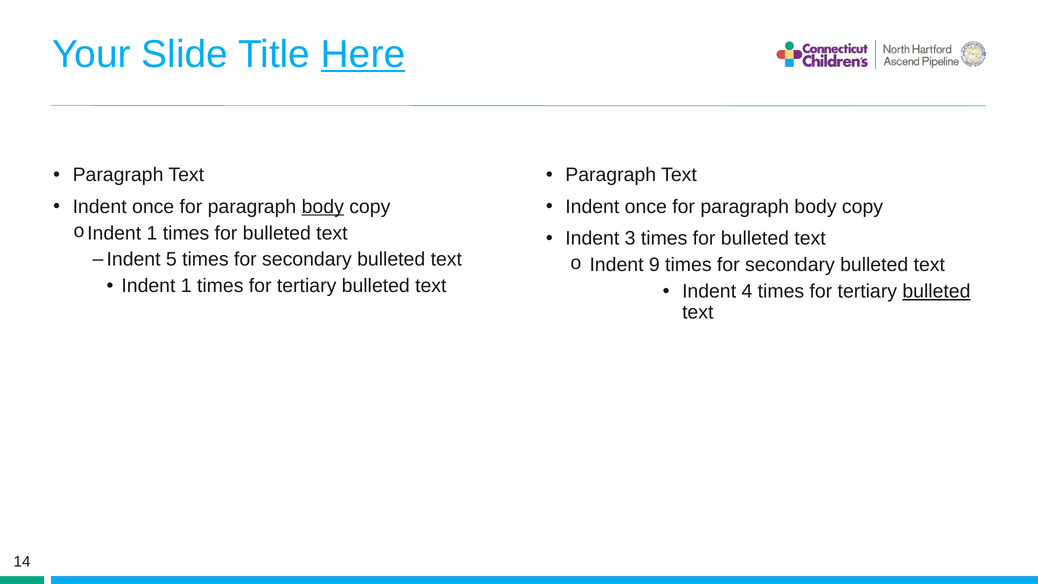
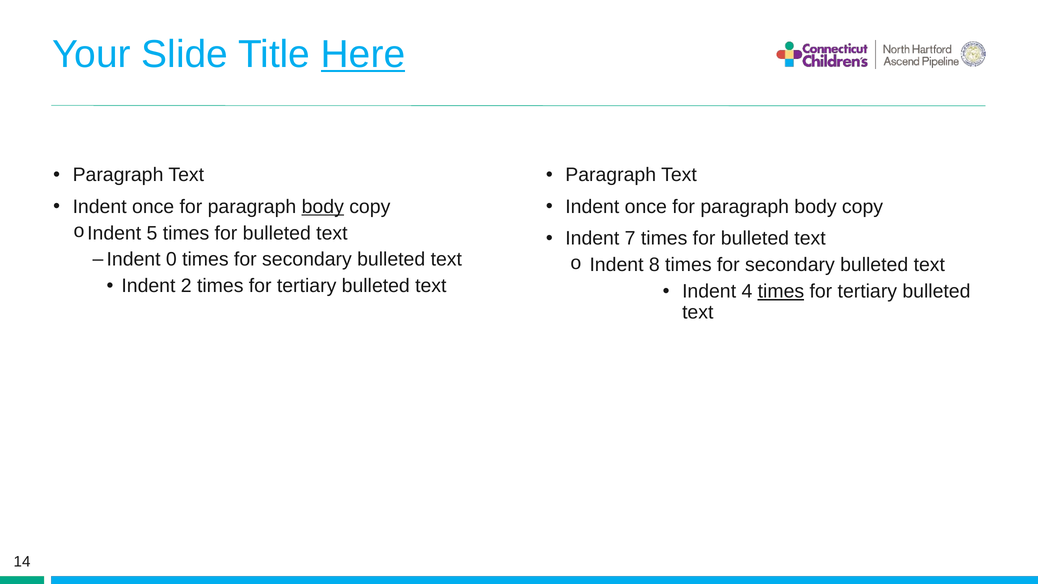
1 at (152, 233): 1 -> 5
3: 3 -> 7
5: 5 -> 0
9: 9 -> 8
Indent 1: 1 -> 2
times at (781, 291) underline: none -> present
bulleted at (936, 291) underline: present -> none
